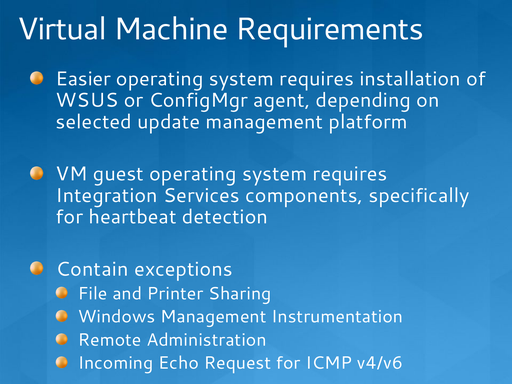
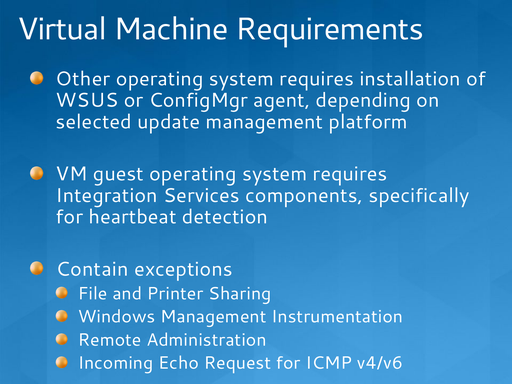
Easier: Easier -> Other
